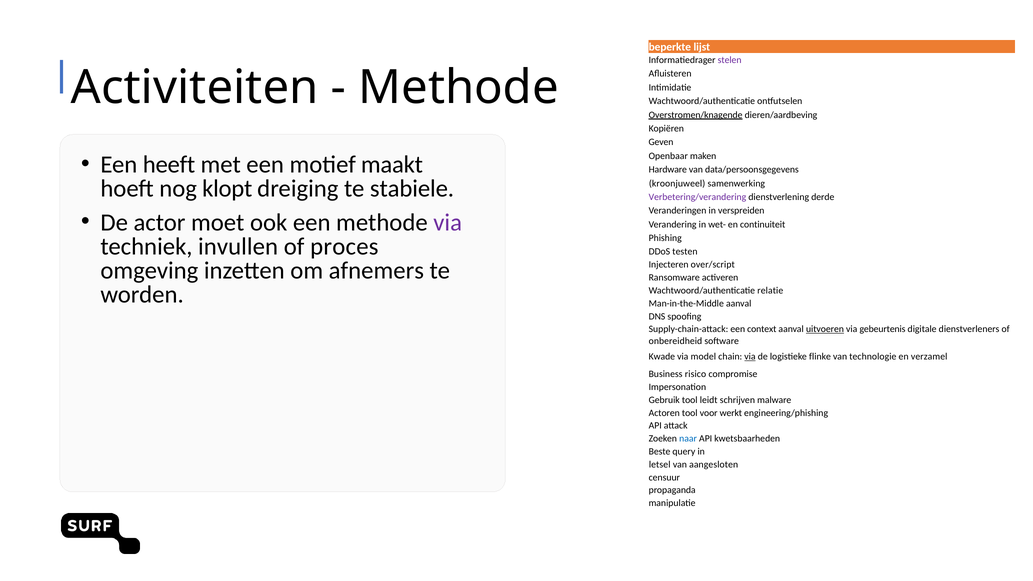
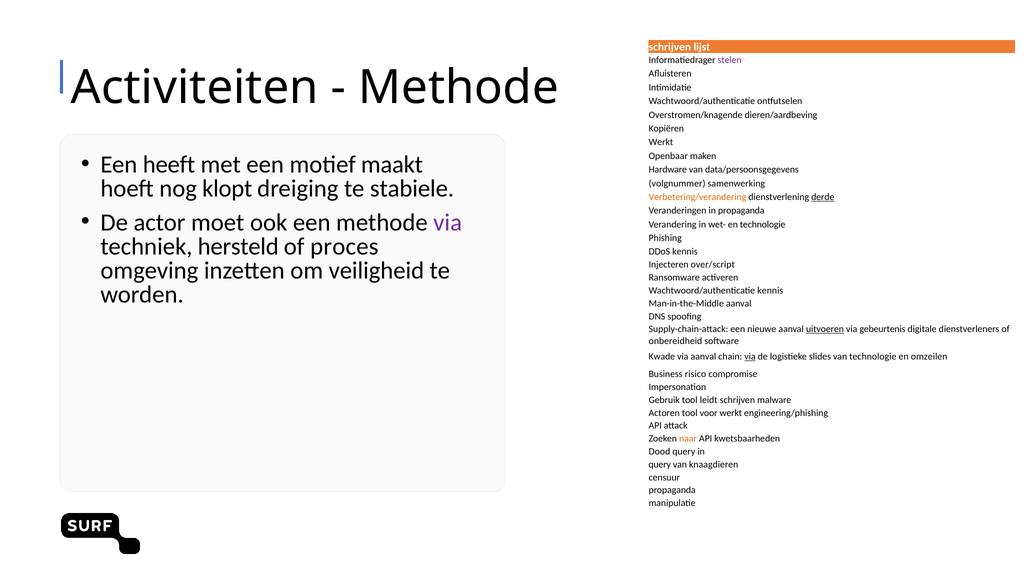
beperkte at (670, 47): beperkte -> schrijven
Overstromen/knagende underline: present -> none
Geven at (661, 142): Geven -> Werkt
kroonjuweel: kroonjuweel -> volgnummer
Verbetering/verandering colour: purple -> orange
derde underline: none -> present
in verspreiden: verspreiden -> propaganda
en continuiteit: continuiteit -> technologie
invullen: invullen -> hersteld
DDoS testen: testen -> kennis
afnemers: afnemers -> veiligheid
Wachtwoord/authenticatie relatie: relatie -> kennis
context: context -> nieuwe
via model: model -> aanval
flinke: flinke -> slides
verzamel: verzamel -> omzeilen
naar colour: blue -> orange
Beste: Beste -> Dood
letsel at (660, 465): letsel -> query
aangesloten: aangesloten -> knaagdieren
